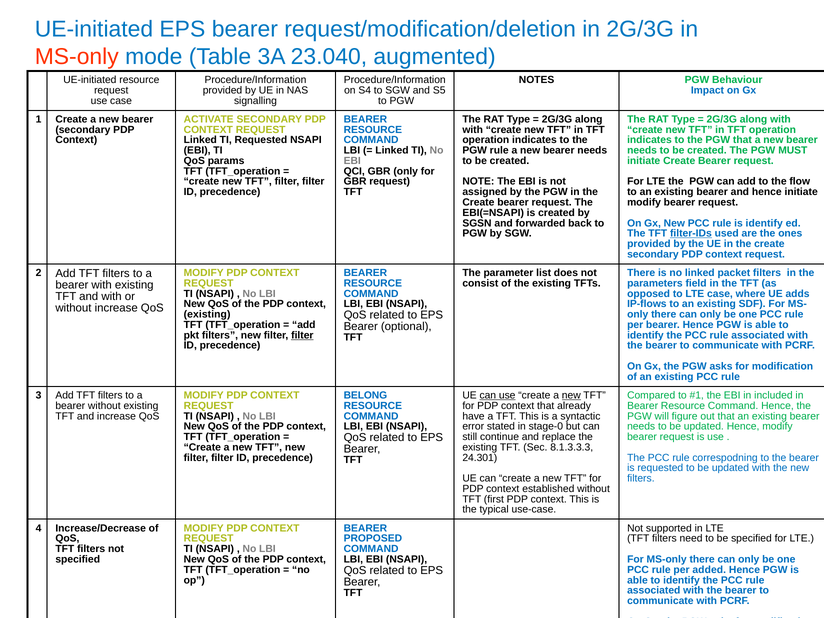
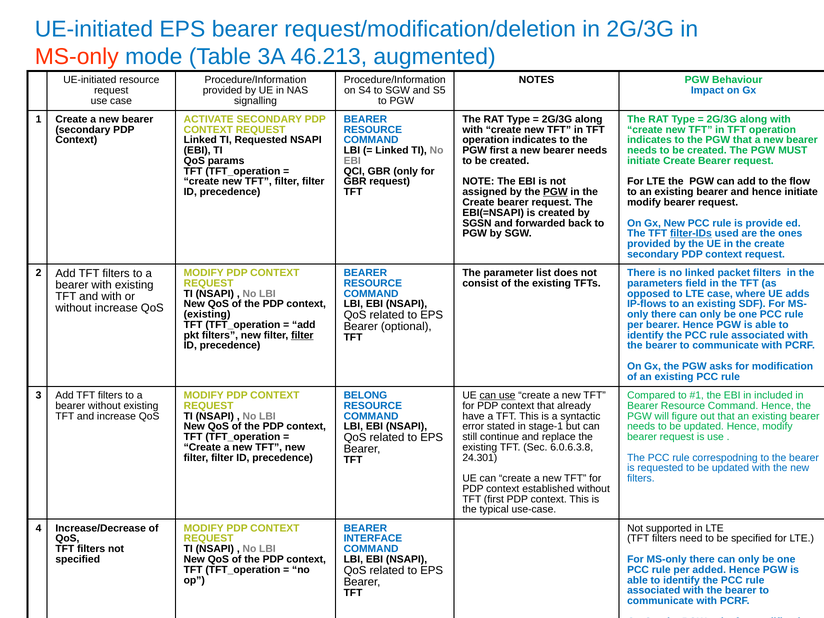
23.040: 23.040 -> 46.213
PGW rule: rule -> first
PGW at (555, 192) underline: none -> present
is identify: identify -> provide
new at (571, 395) underline: present -> none
stage-0: stage-0 -> stage-1
8.1.3.3.3: 8.1.3.3.3 -> 6.0.6.3.8
PROPOSED: PROPOSED -> INTERFACE
